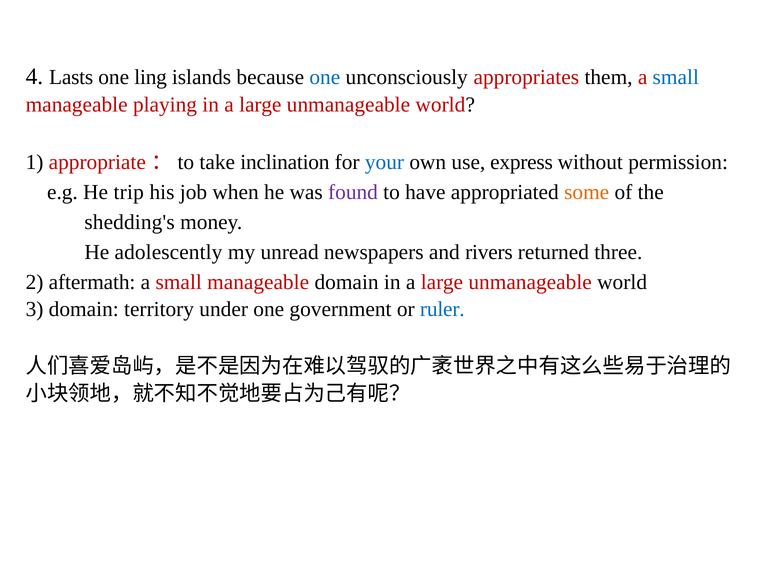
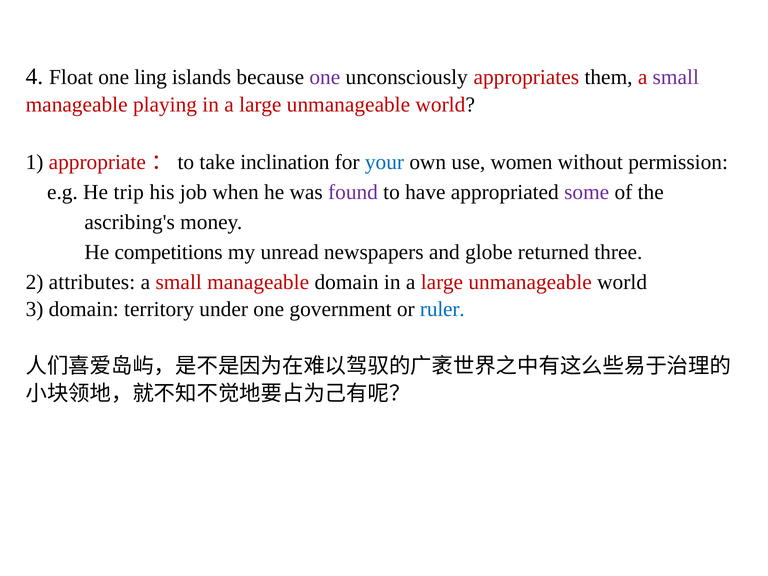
Lasts: Lasts -> Float
one at (325, 77) colour: blue -> purple
small at (676, 77) colour: blue -> purple
express: express -> women
some colour: orange -> purple
shedding's: shedding's -> ascribing's
adolescently: adolescently -> competitions
rivers: rivers -> globe
aftermath: aftermath -> attributes
